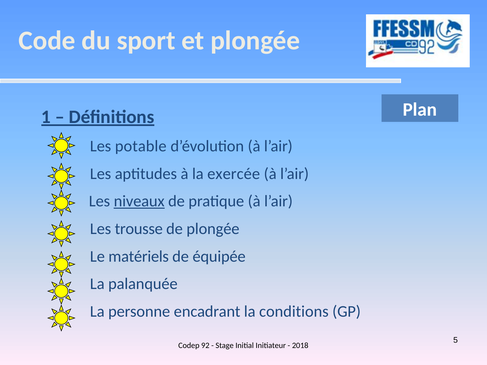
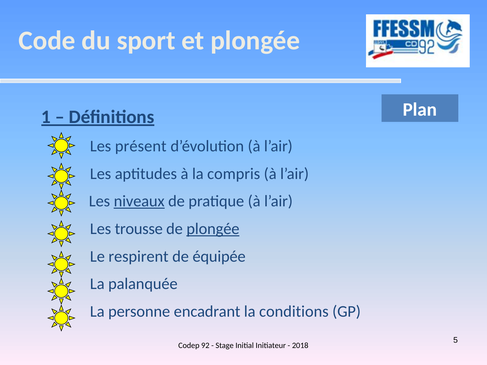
potable: potable -> présent
exercée: exercée -> compris
plongée at (213, 229) underline: none -> present
matériels: matériels -> respirent
